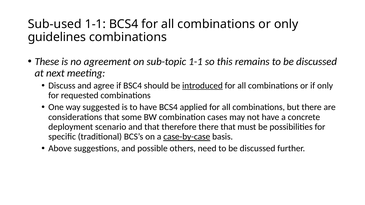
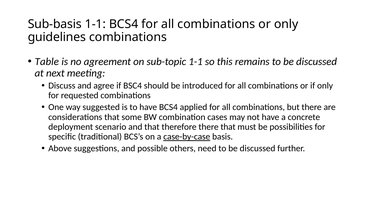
Sub-used: Sub-used -> Sub-basis
These: These -> Table
introduced underline: present -> none
